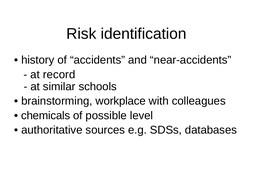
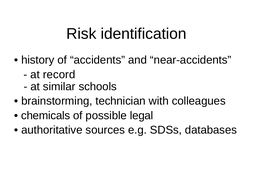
workplace: workplace -> technician
level: level -> legal
